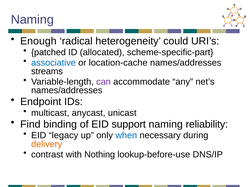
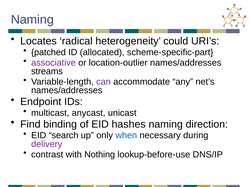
Enough: Enough -> Locates
associative colour: blue -> purple
location-cache: location-cache -> location-outlier
support: support -> hashes
reliability: reliability -> direction
legacy: legacy -> search
delivery colour: orange -> purple
